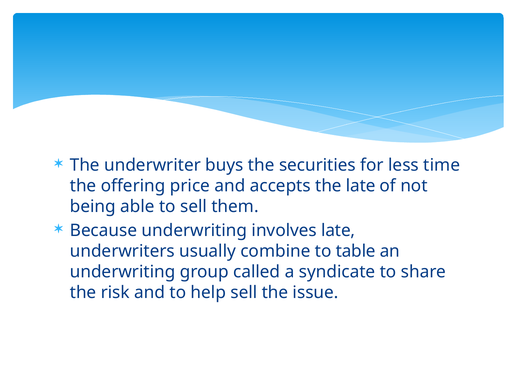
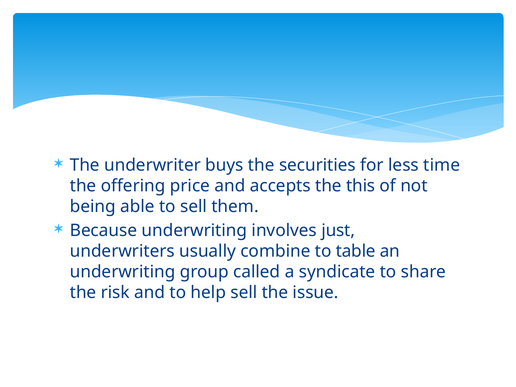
the late: late -> this
involves late: late -> just
